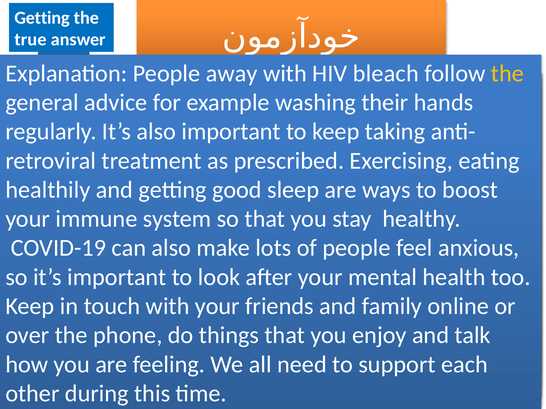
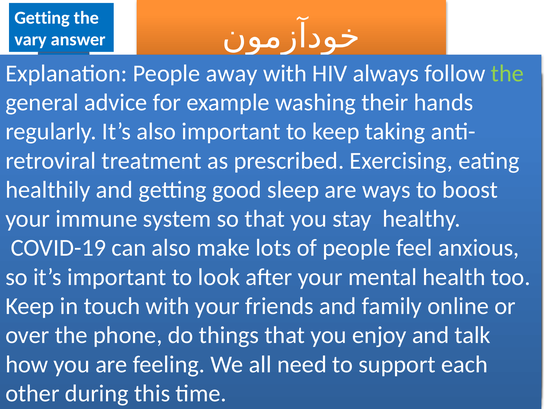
true at (30, 40): true -> vary
bleach at (386, 74): bleach -> always
the at (507, 74) colour: yellow -> light green
